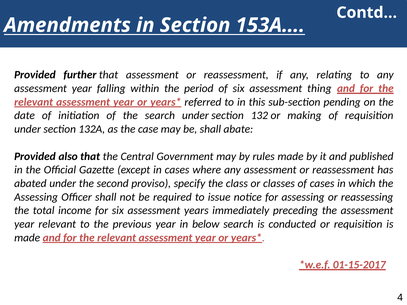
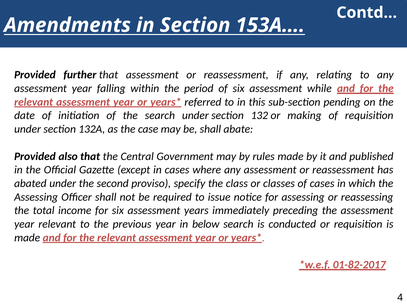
thing: thing -> while
01-15-2017: 01-15-2017 -> 01-82-2017
